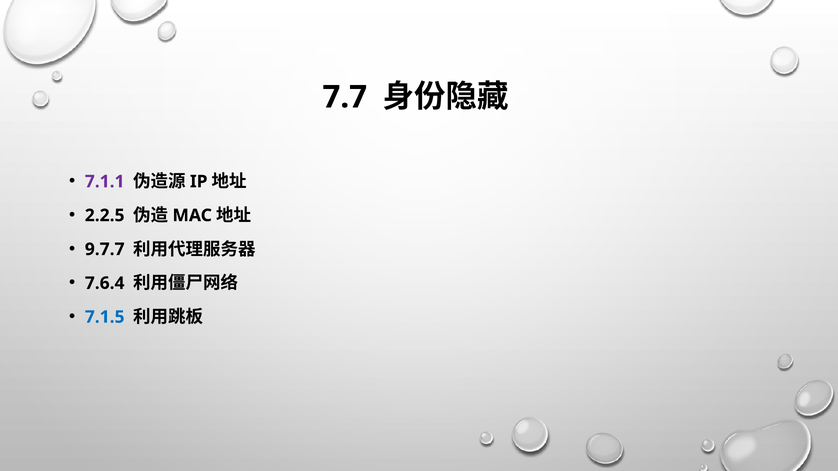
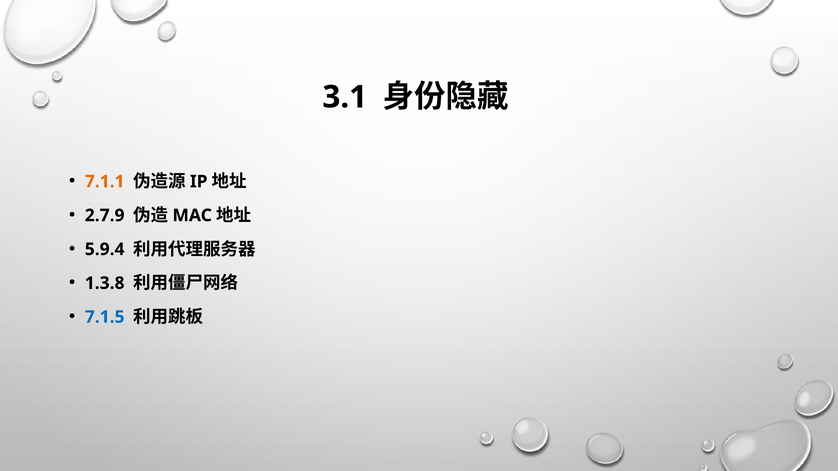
7.7: 7.7 -> 3.1
7.1.1 colour: purple -> orange
2.2.5: 2.2.5 -> 2.7.9
9.7.7: 9.7.7 -> 5.9.4
7.6.4: 7.6.4 -> 1.3.8
